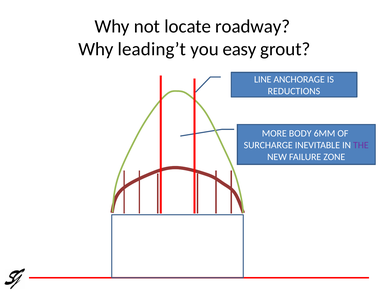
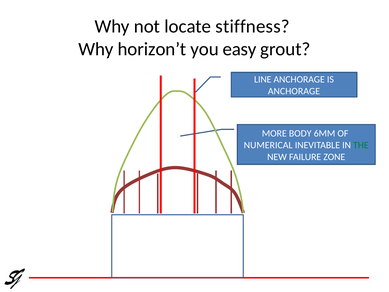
roadway: roadway -> stiffness
leading’t: leading’t -> horizon’t
REDUCTIONS at (294, 91): REDUCTIONS -> ANCHORAGE
SURCHARGE: SURCHARGE -> NUMERICAL
THE colour: purple -> green
